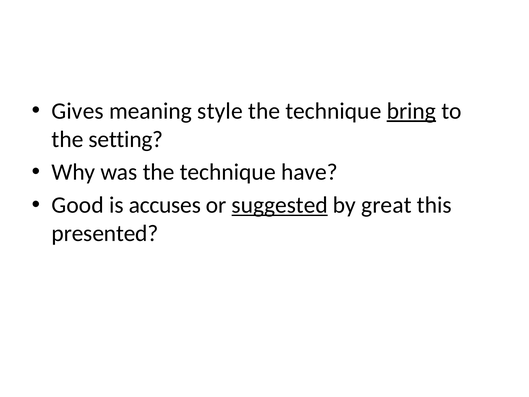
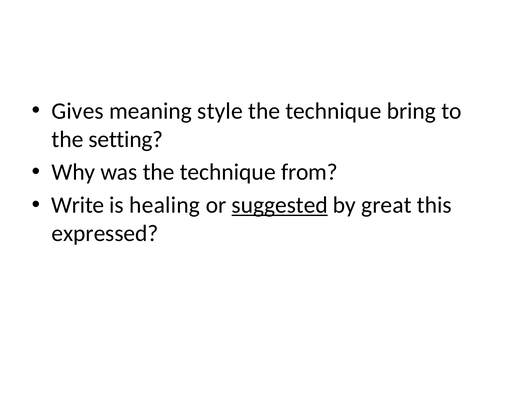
bring underline: present -> none
have: have -> from
Good: Good -> Write
accuses: accuses -> healing
presented: presented -> expressed
